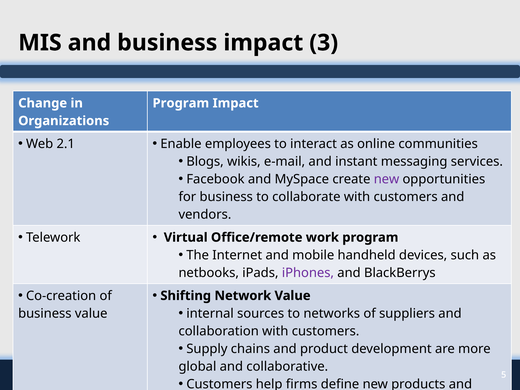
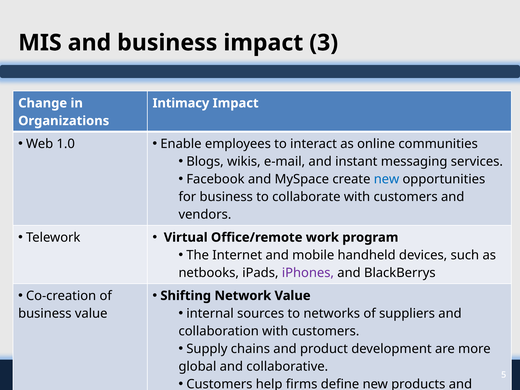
Program at (181, 103): Program -> Intimacy
2.1: 2.1 -> 1.0
new at (386, 179) colour: purple -> blue
